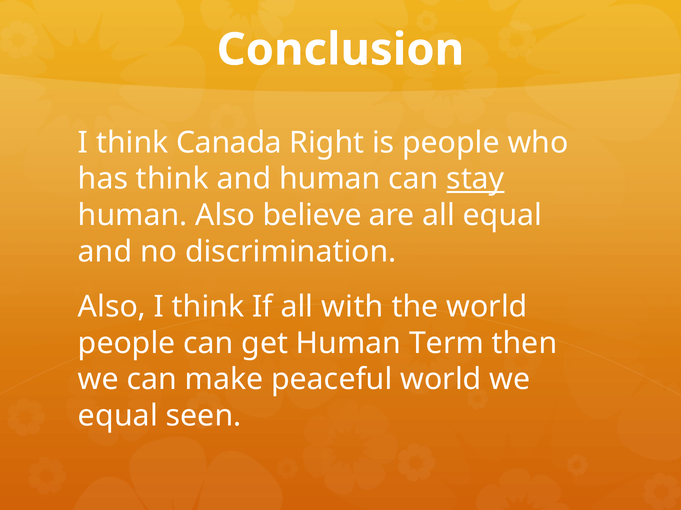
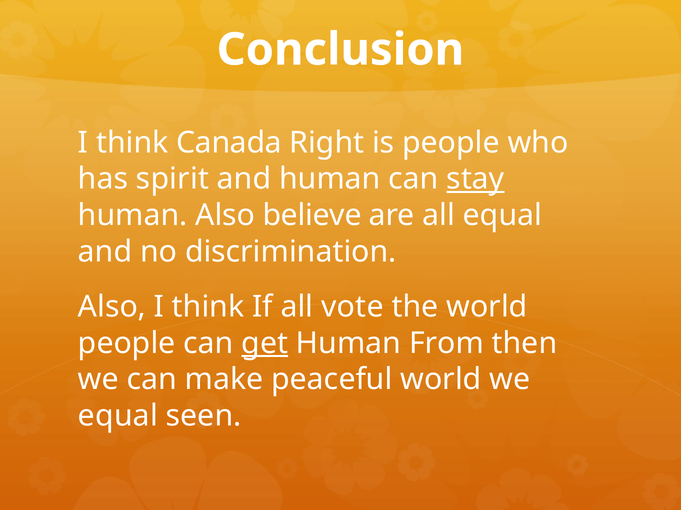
has think: think -> spirit
with: with -> vote
get underline: none -> present
Term: Term -> From
